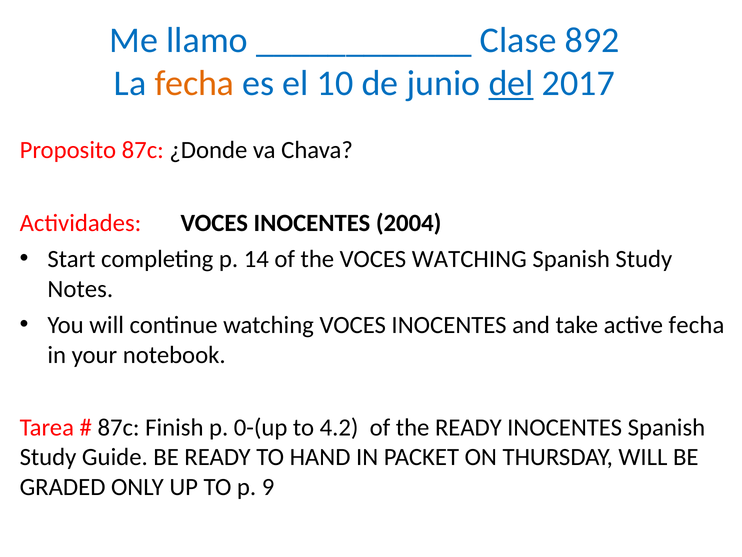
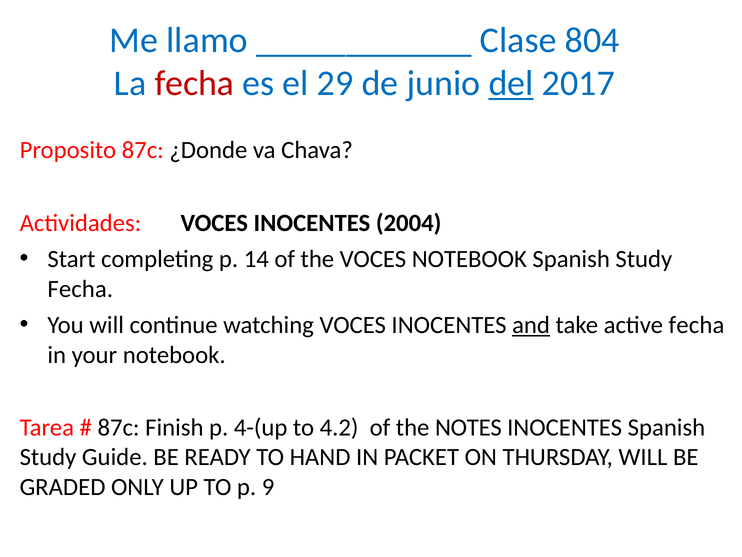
892: 892 -> 804
fecha at (194, 83) colour: orange -> red
10: 10 -> 29
VOCES WATCHING: WATCHING -> NOTEBOOK
Notes at (80, 289): Notes -> Fecha
and underline: none -> present
0-(up: 0-(up -> 4-(up
the READY: READY -> NOTES
